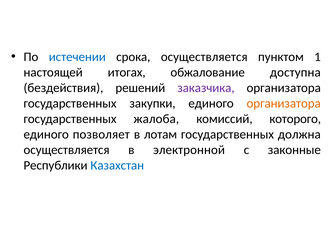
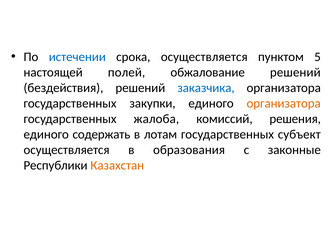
1: 1 -> 5
итогах: итогах -> полей
обжалование доступна: доступна -> решений
заказчика colour: purple -> blue
которого: которого -> решения
позволяет: позволяет -> содержать
должна: должна -> субъект
электронной: электронной -> образования
Казахстан colour: blue -> orange
